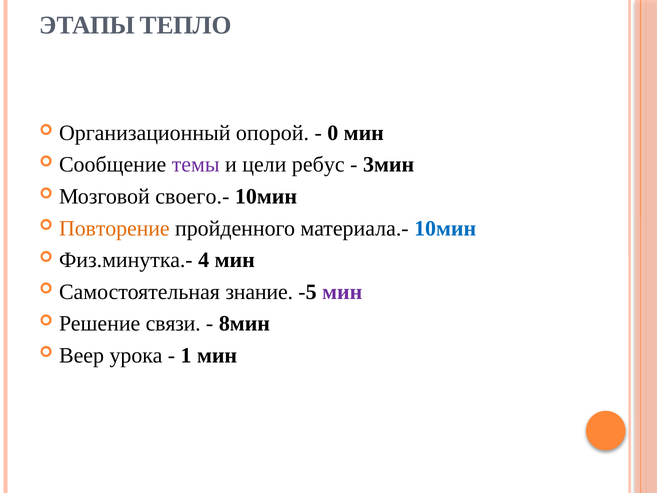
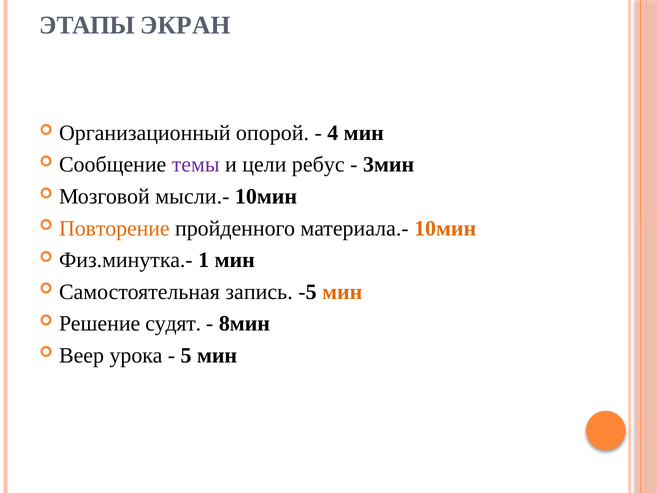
ТЕПЛО: ТЕПЛО -> ЭКРАН
0: 0 -> 4
своего.-: своего.- -> мысли.-
10мин at (445, 228) colour: blue -> orange
4: 4 -> 1
знание: знание -> запись
мин at (342, 292) colour: purple -> orange
связи: связи -> судят
1: 1 -> 5
